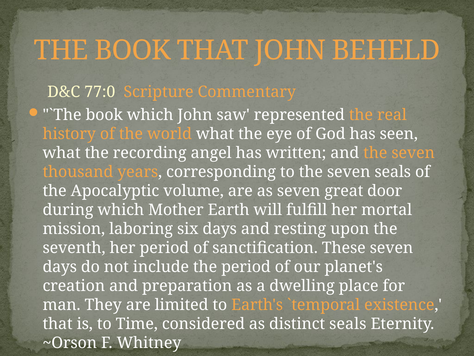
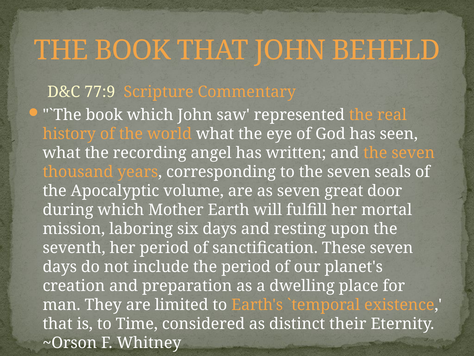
77:0: 77:0 -> 77:9
distinct seals: seals -> their
